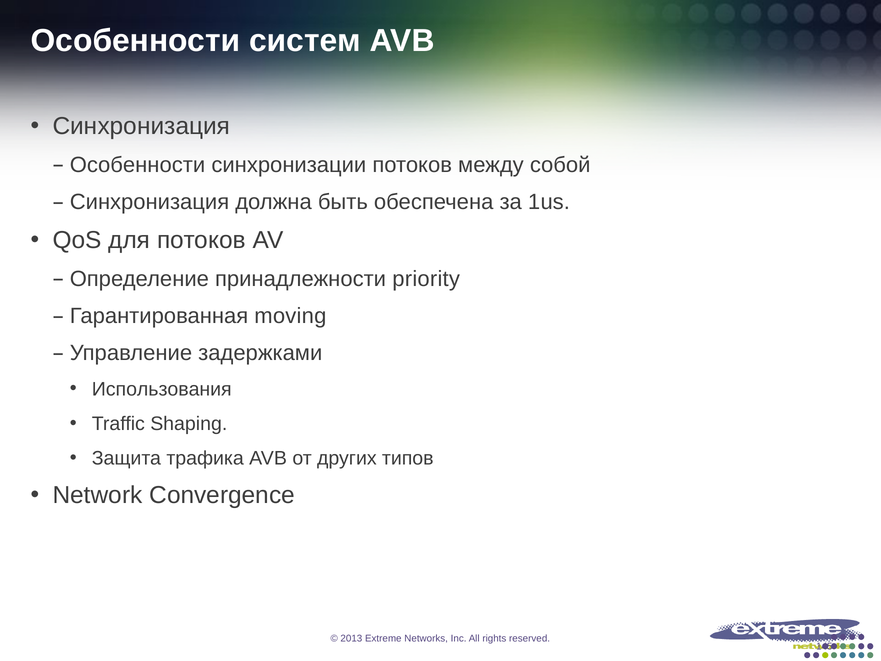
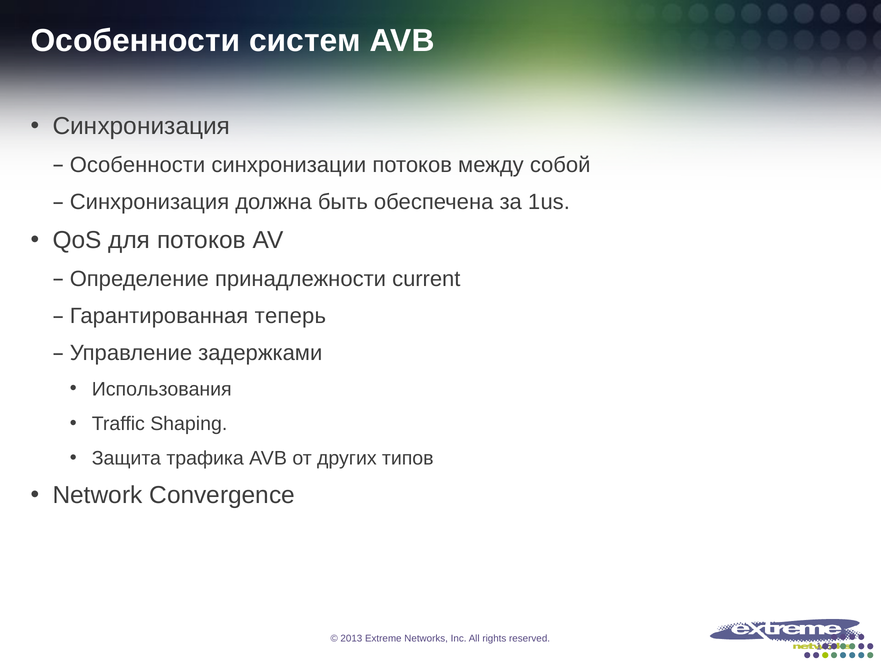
priority: priority -> current
moving: moving -> теперь
